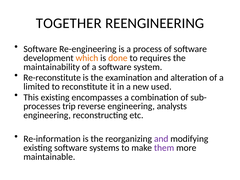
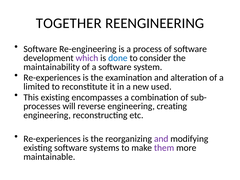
which colour: orange -> purple
done colour: orange -> blue
requires: requires -> consider
Re-reconstitute at (52, 78): Re-reconstitute -> Re-experiences
trip: trip -> will
analysts: analysts -> creating
Re-information at (52, 139): Re-information -> Re-experiences
